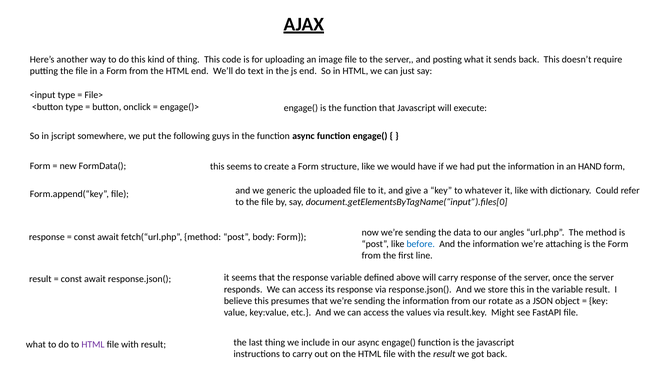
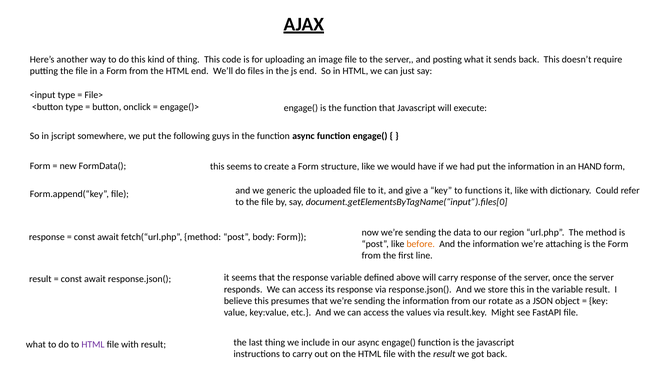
text: text -> files
whatever: whatever -> functions
angles: angles -> region
before colour: blue -> orange
